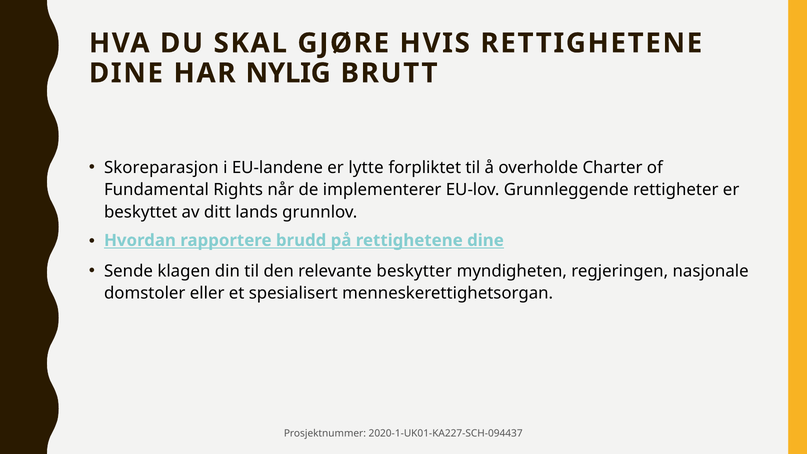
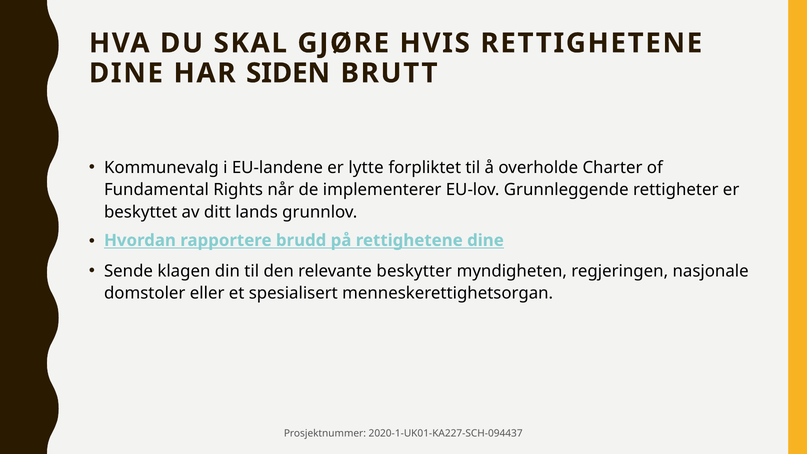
NYLIG: NYLIG -> SIDEN
Skoreparasjon: Skoreparasjon -> Kommunevalg
